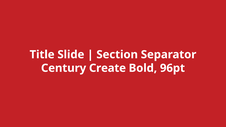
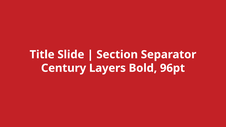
Create: Create -> Layers
